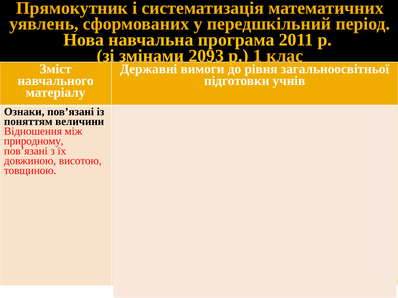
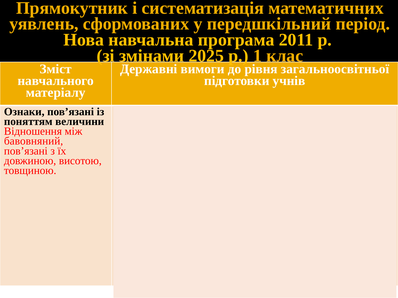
2093: 2093 -> 2025
природному: природному -> бавовняний
